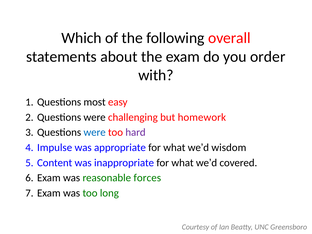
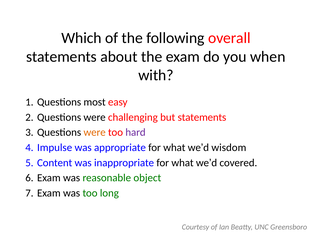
order: order -> when
but homework: homework -> statements
were at (95, 132) colour: blue -> orange
forces: forces -> object
